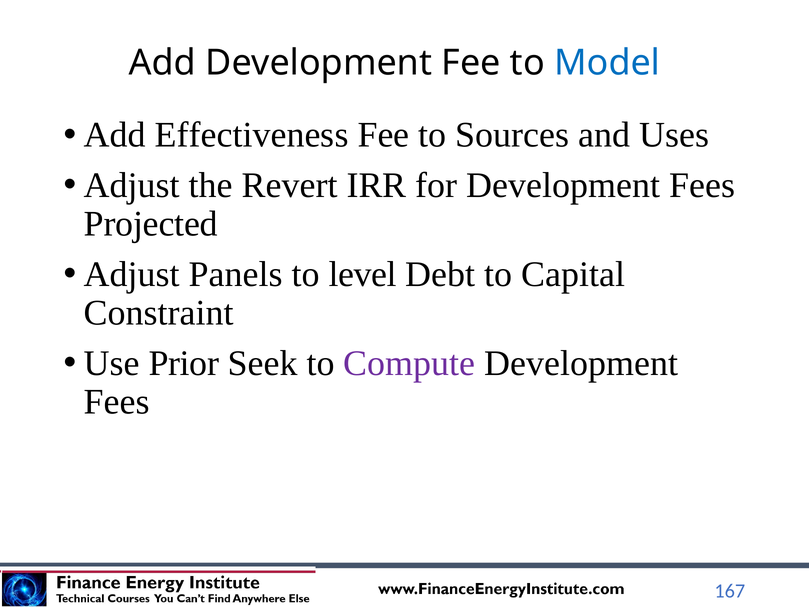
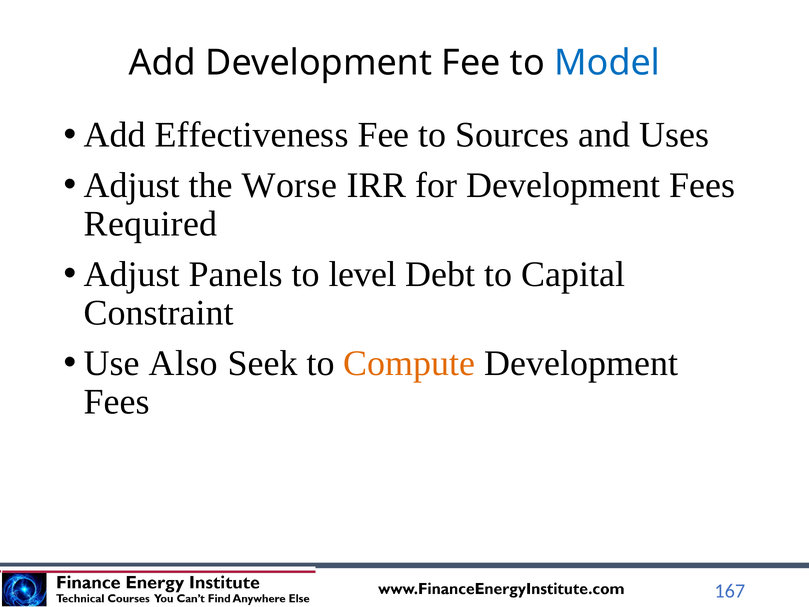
Revert: Revert -> Worse
Projected: Projected -> Required
Prior: Prior -> Also
Compute colour: purple -> orange
